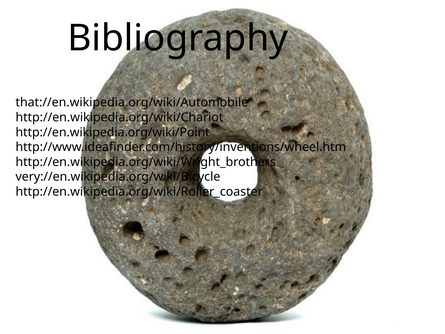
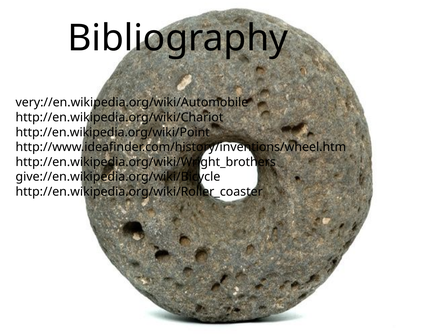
that://en.wikipedia.org/wiki/Automobile: that://en.wikipedia.org/wiki/Automobile -> very://en.wikipedia.org/wiki/Automobile
very://en.wikipedia.org/wiki/Bicycle: very://en.wikipedia.org/wiki/Bicycle -> give://en.wikipedia.org/wiki/Bicycle
